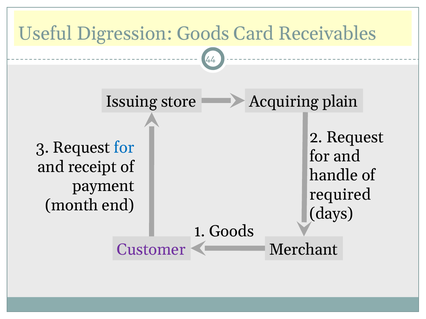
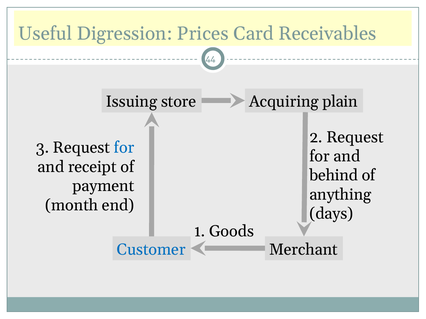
Digression Goods: Goods -> Prices
handle: handle -> behind
required: required -> anything
Customer colour: purple -> blue
